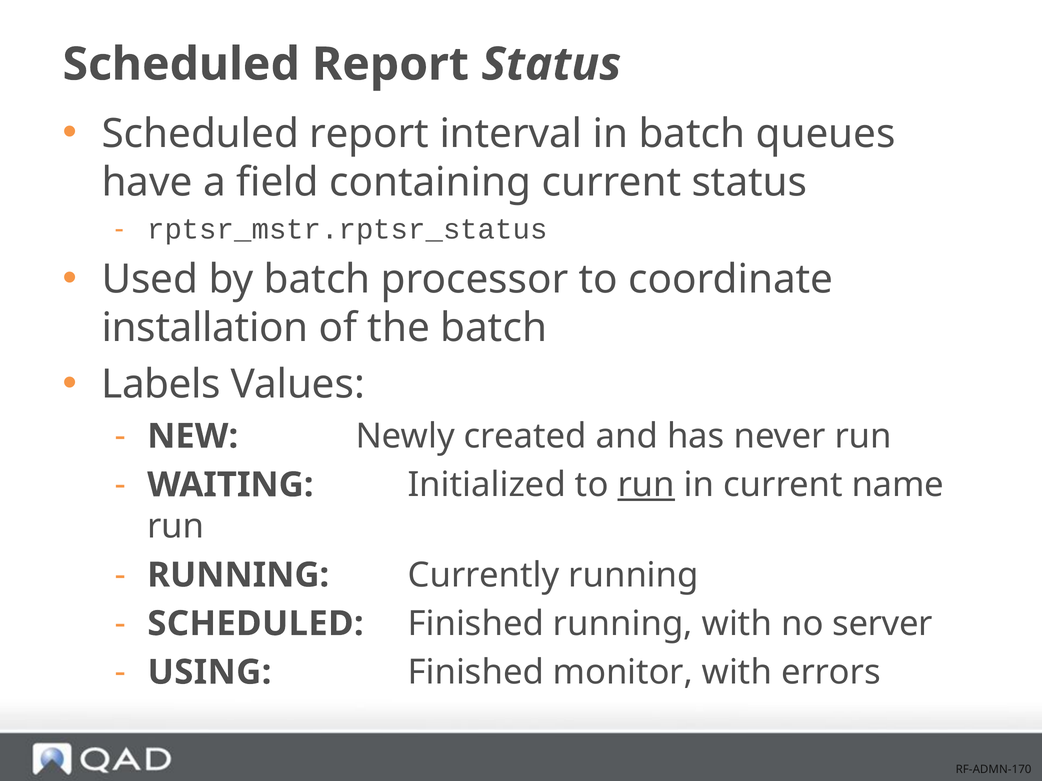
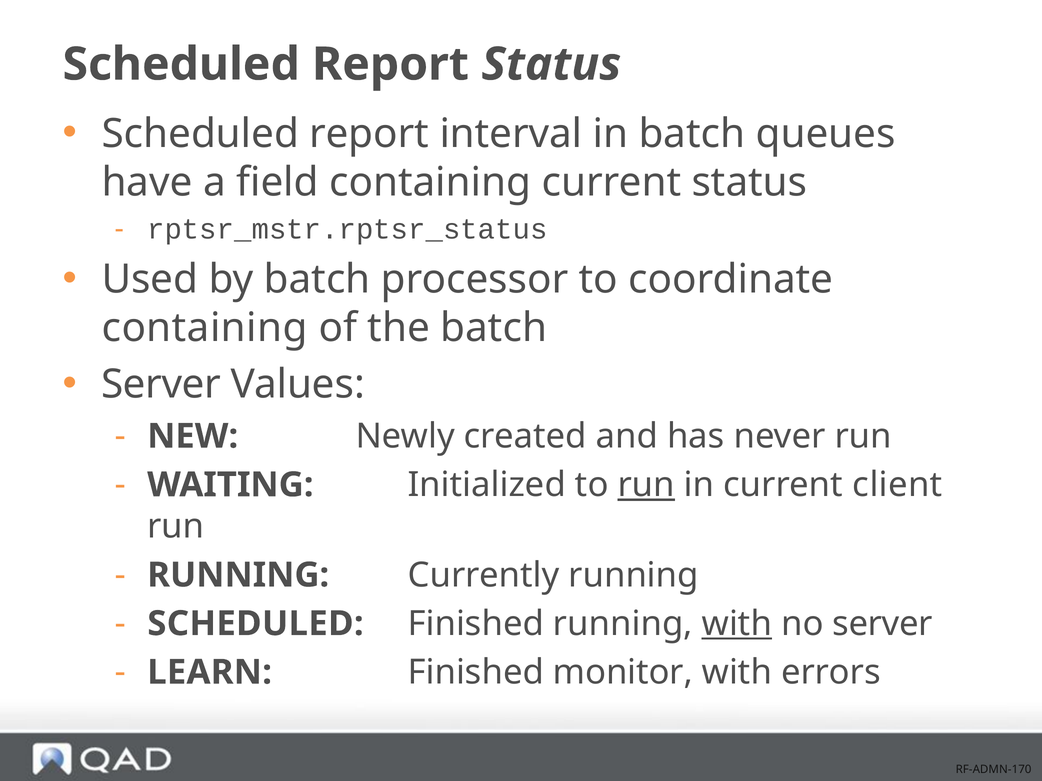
installation at (205, 328): installation -> containing
Labels at (161, 385): Labels -> Server
name: name -> client
with at (737, 624) underline: none -> present
USING: USING -> LEARN
